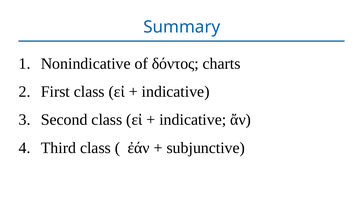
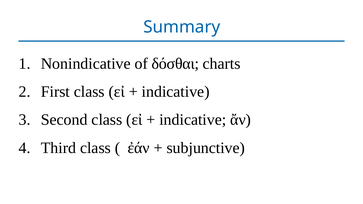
δόντος: δόντος -> δόσθαι
